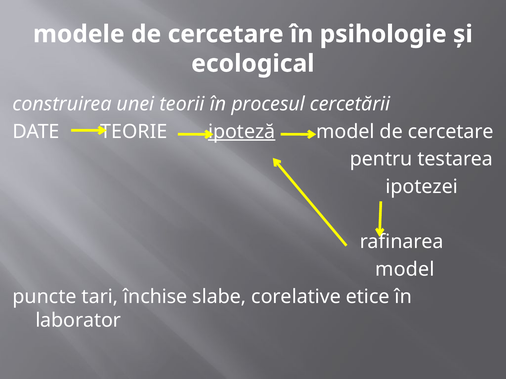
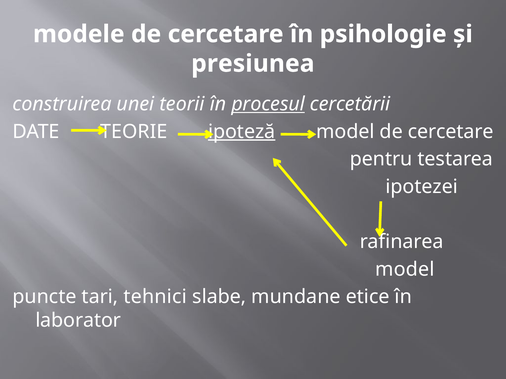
ecological: ecological -> presiunea
procesul underline: none -> present
închise: închise -> tehnici
corelative: corelative -> mundane
